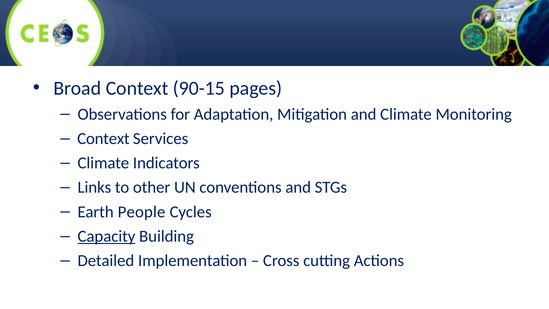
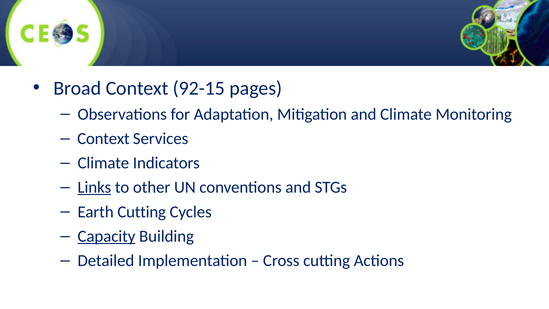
90-15: 90-15 -> 92-15
Links underline: none -> present
Earth People: People -> Cutting
